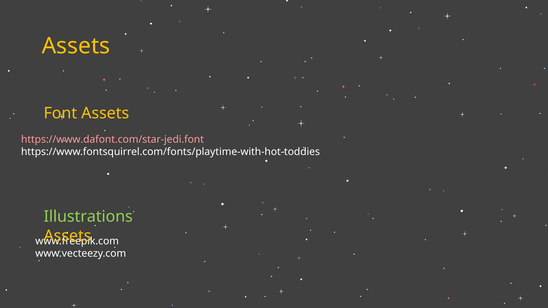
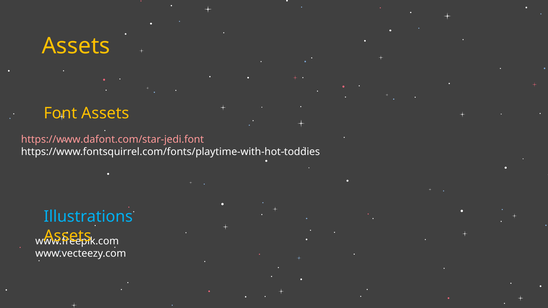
Illustrations colour: light green -> light blue
